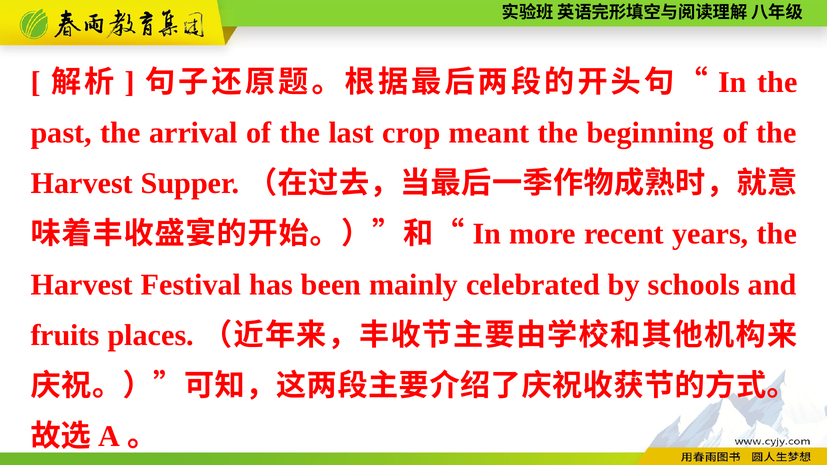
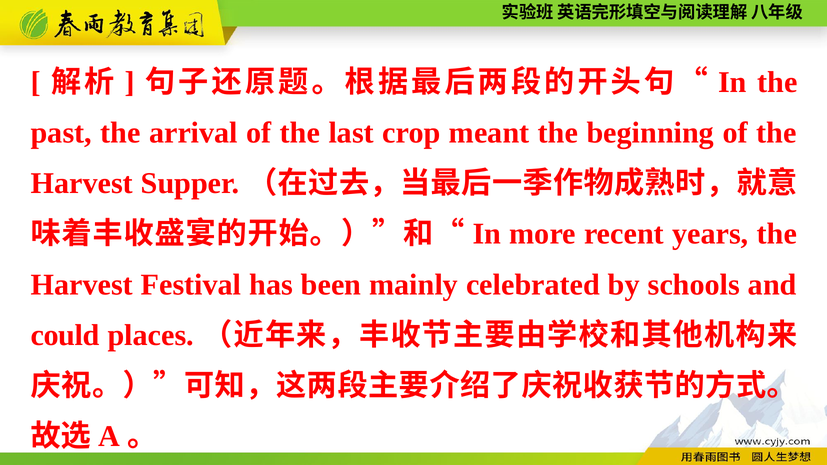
fruits: fruits -> could
